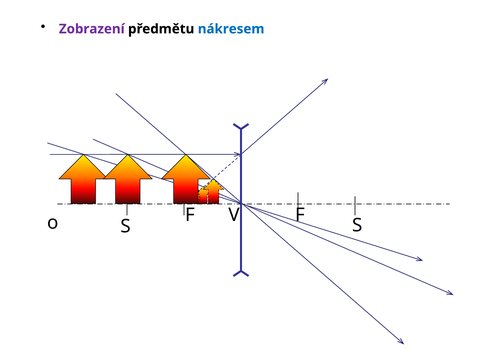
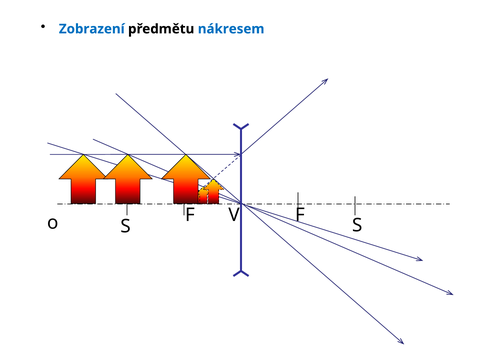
Zobrazení colour: purple -> blue
